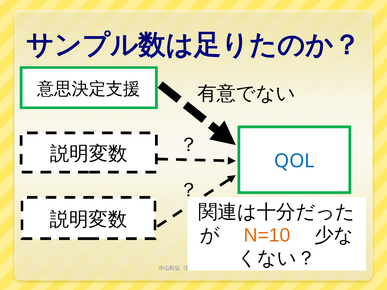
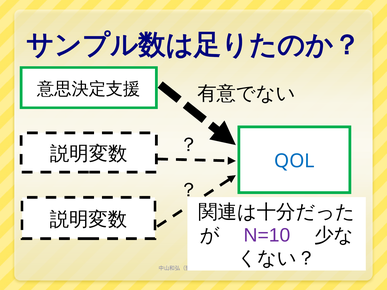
N=10 colour: orange -> purple
